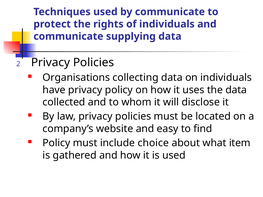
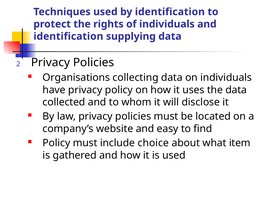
by communicate: communicate -> identification
communicate at (68, 36): communicate -> identification
